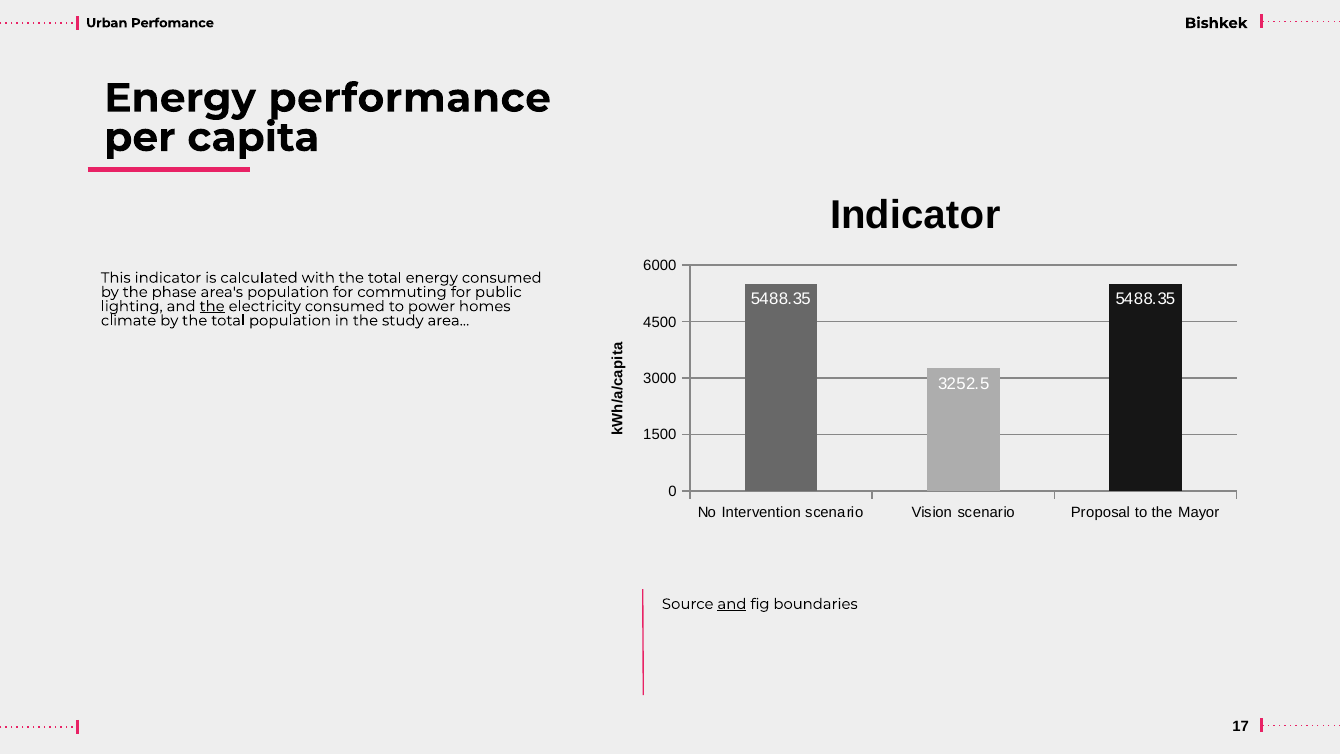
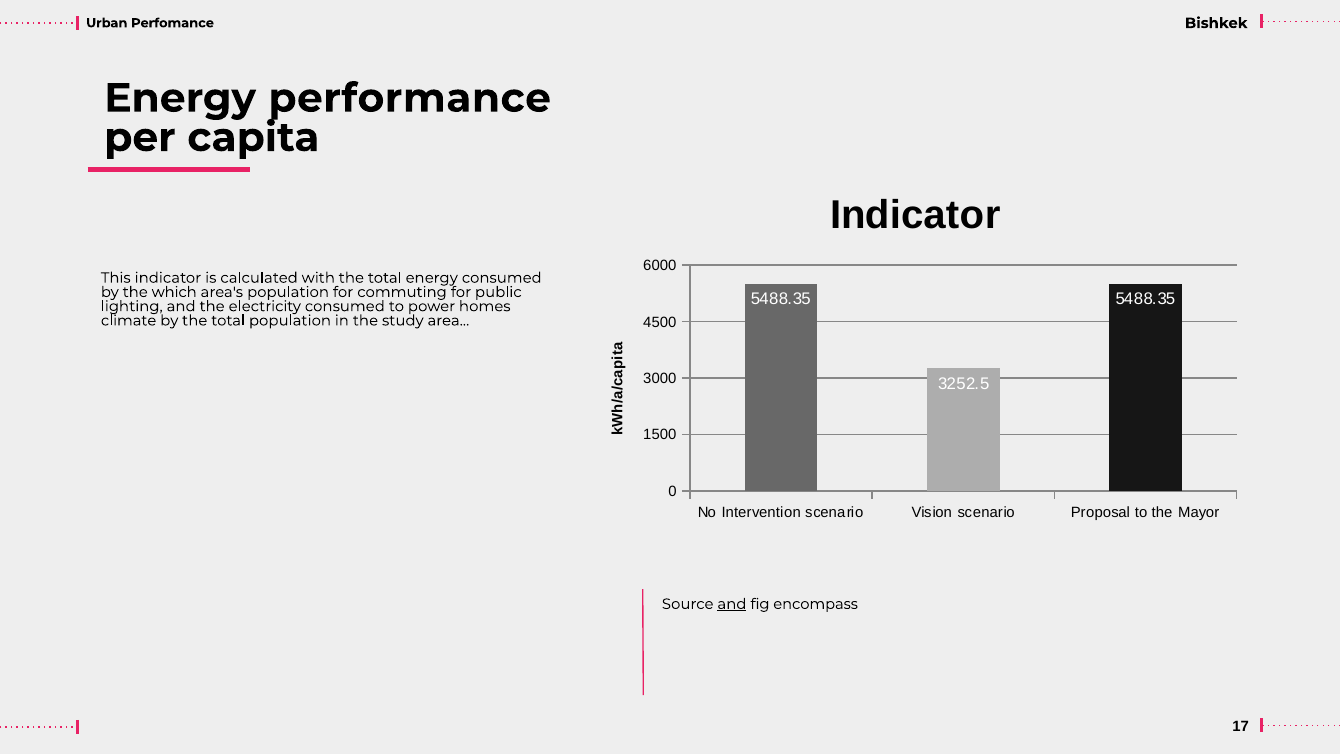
phase: phase -> which
the at (212, 306) underline: present -> none
boundaries: boundaries -> encompass
